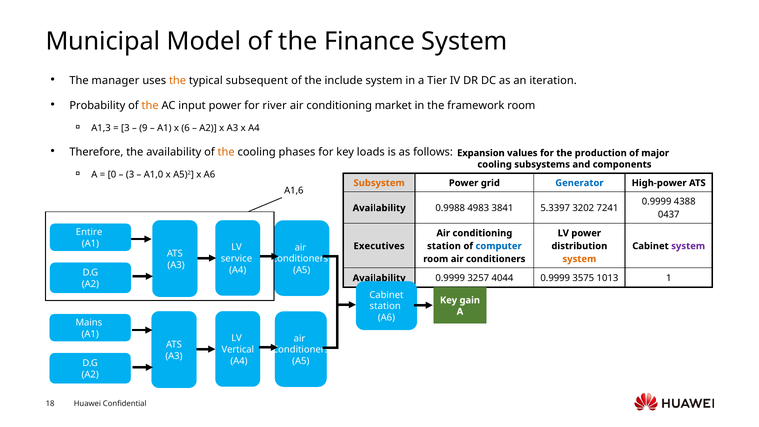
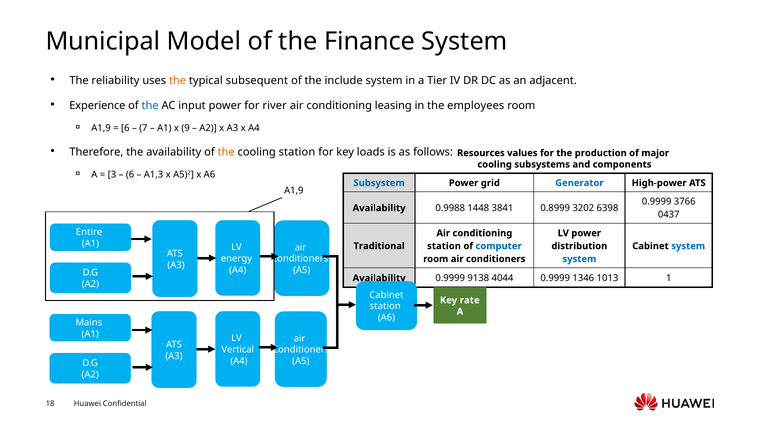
manager: manager -> reliability
iteration: iteration -> adjacent
Probability: Probability -> Experience
the at (150, 106) colour: orange -> blue
market: market -> leasing
framework: framework -> employees
A1,3 at (101, 128): A1,3 -> A1,9
3 at (125, 128): 3 -> 6
9: 9 -> 7
6: 6 -> 9
cooling phases: phases -> station
Expansion: Expansion -> Resources
0: 0 -> 3
3 at (130, 175): 3 -> 6
A1,0: A1,0 -> A1,3
Subsystem colour: orange -> blue
A1,6 at (294, 191): A1,6 -> A1,9
4388: 4388 -> 3766
4983: 4983 -> 1448
5.3397: 5.3397 -> 0.8999
7241: 7241 -> 6398
Executives: Executives -> Traditional
system at (688, 246) colour: purple -> blue
service: service -> energy
system at (579, 259) colour: orange -> blue
3257: 3257 -> 9138
3575: 3575 -> 1346
gain: gain -> rate
